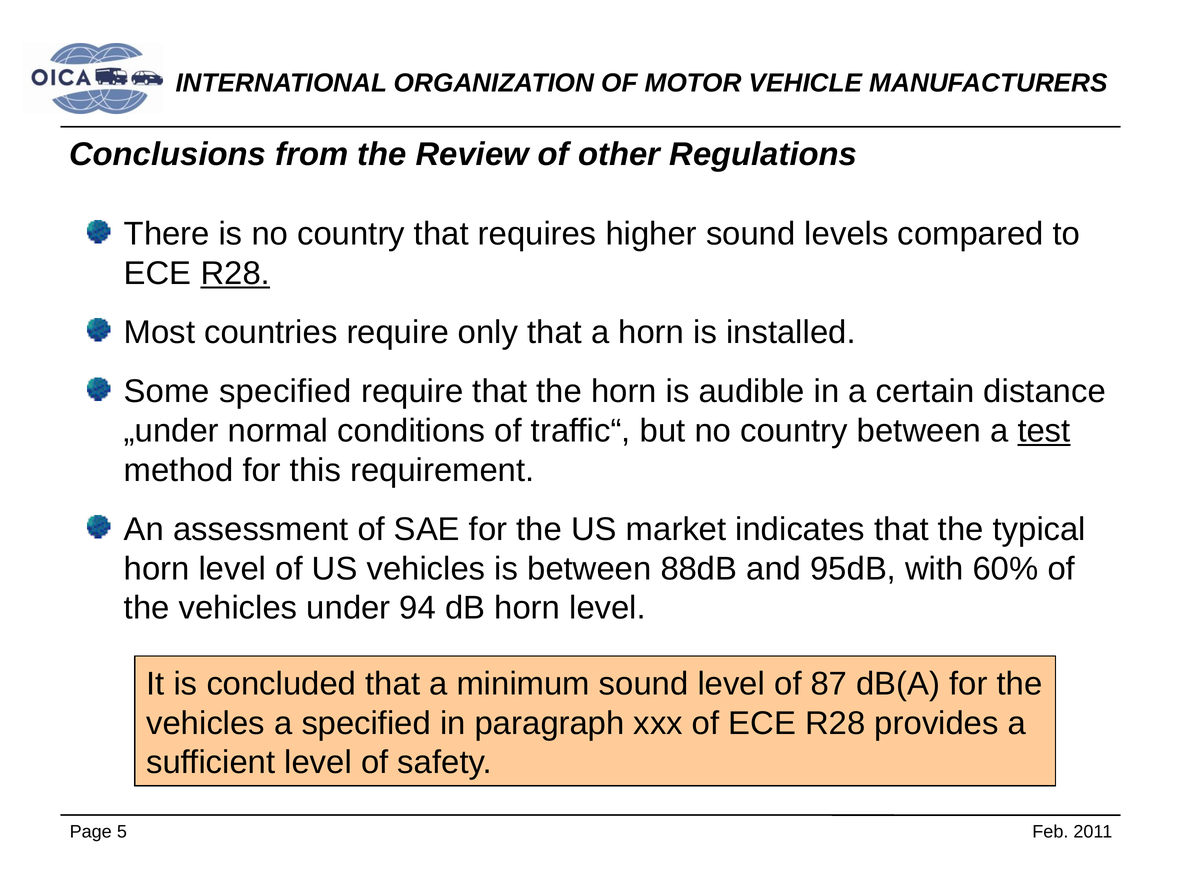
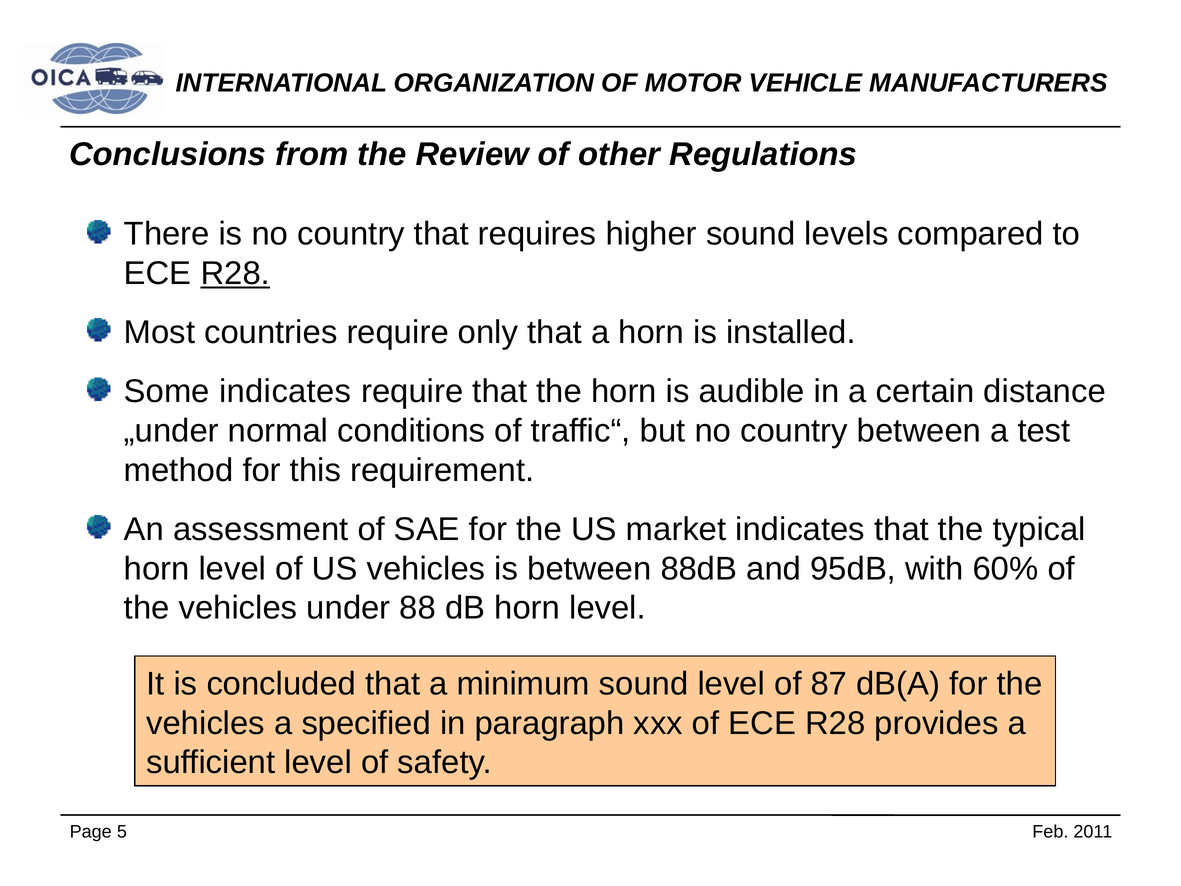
Some specified: specified -> indicates
test underline: present -> none
94: 94 -> 88
